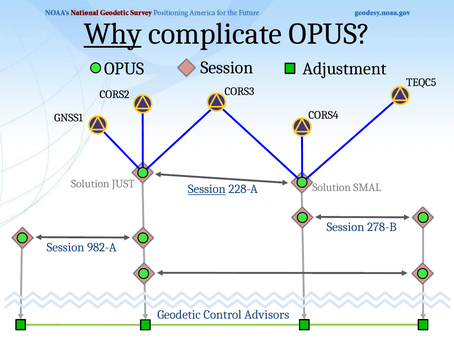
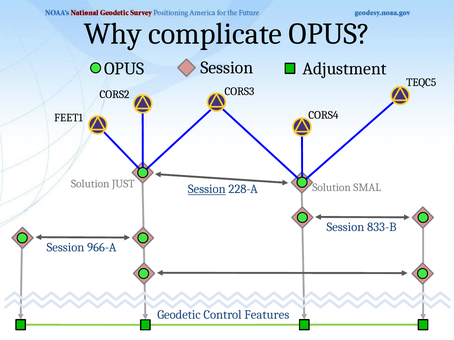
Why underline: present -> none
GNSS1: GNSS1 -> FEET1
278-B: 278-B -> 833-B
982-A: 982-A -> 966-A
Advisors: Advisors -> Features
